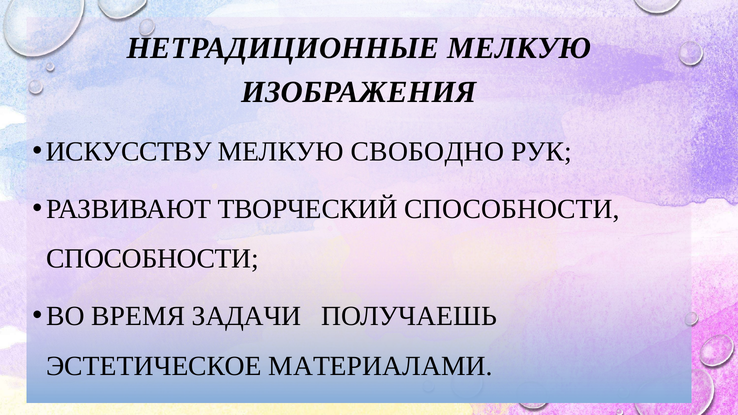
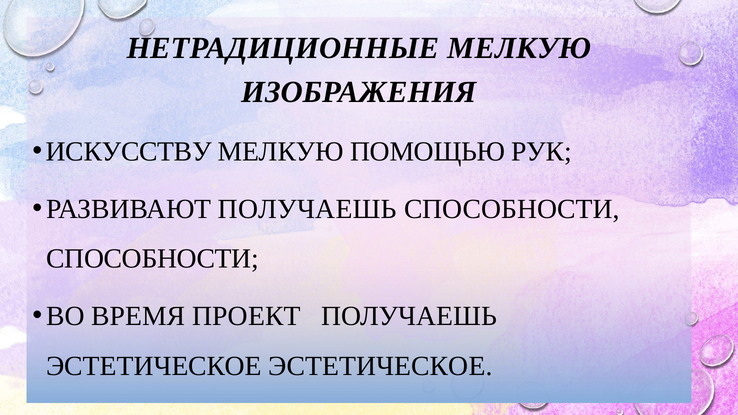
СВОБОДНО: СВОБОДНО -> ПОМОЩЬЮ
РАЗВИВАЮТ ТВОРЧЕСКИЙ: ТВОРЧЕСКИЙ -> ПОЛУЧАЕШЬ
ЗАДАЧИ: ЗАДАЧИ -> ПРОЕКТ
ЭСТЕТИЧЕСКОЕ МАТЕРИАЛАМИ: МАТЕРИАЛАМИ -> ЭСТЕТИЧЕСКОЕ
